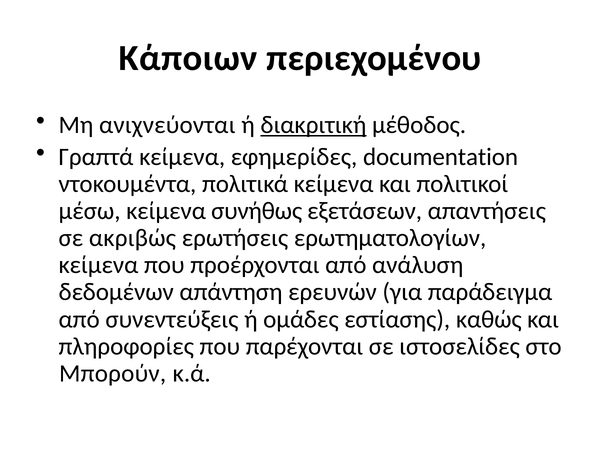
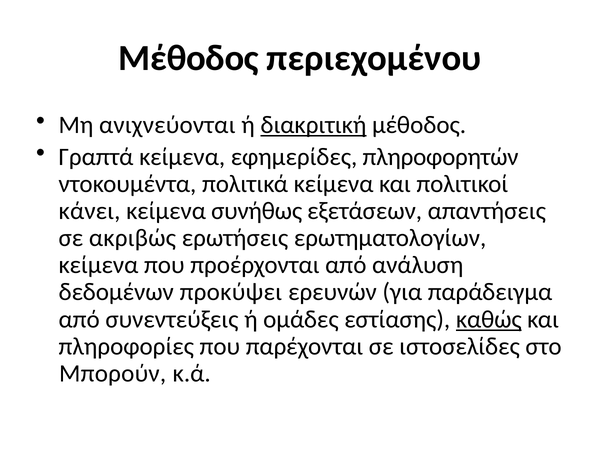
Κάποιων at (188, 58): Κάποιων -> Μέθοδος
documentation: documentation -> πληροφορητών
μέσω: μέσω -> κάνει
απάντηση: απάντηση -> προκύψει
καθώς underline: none -> present
